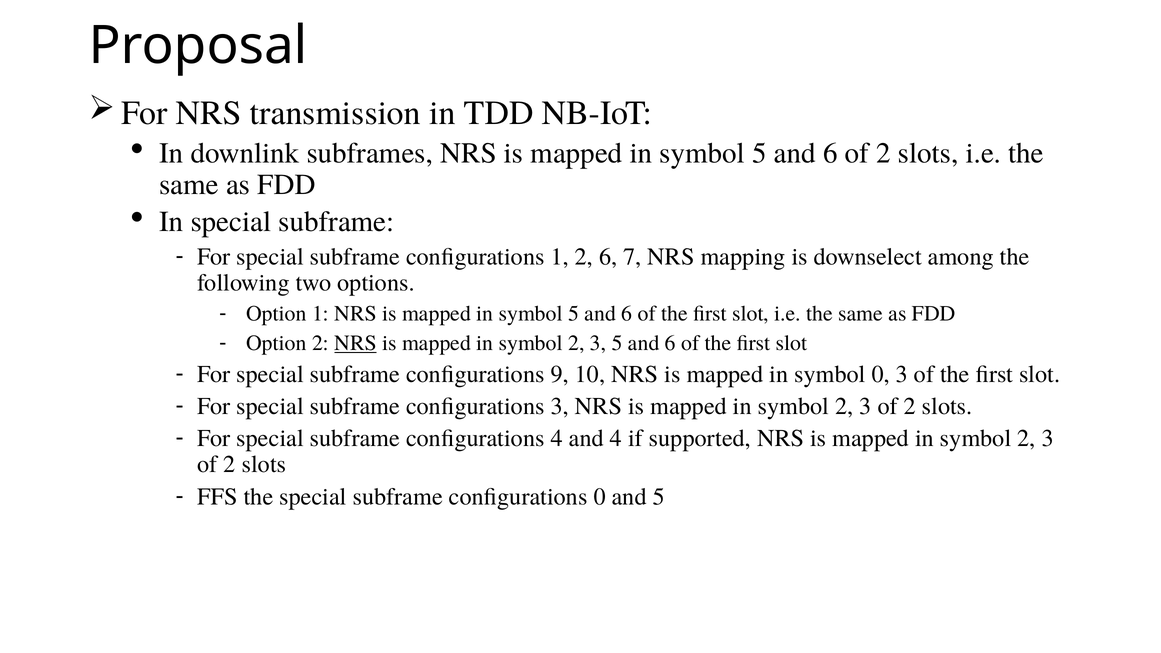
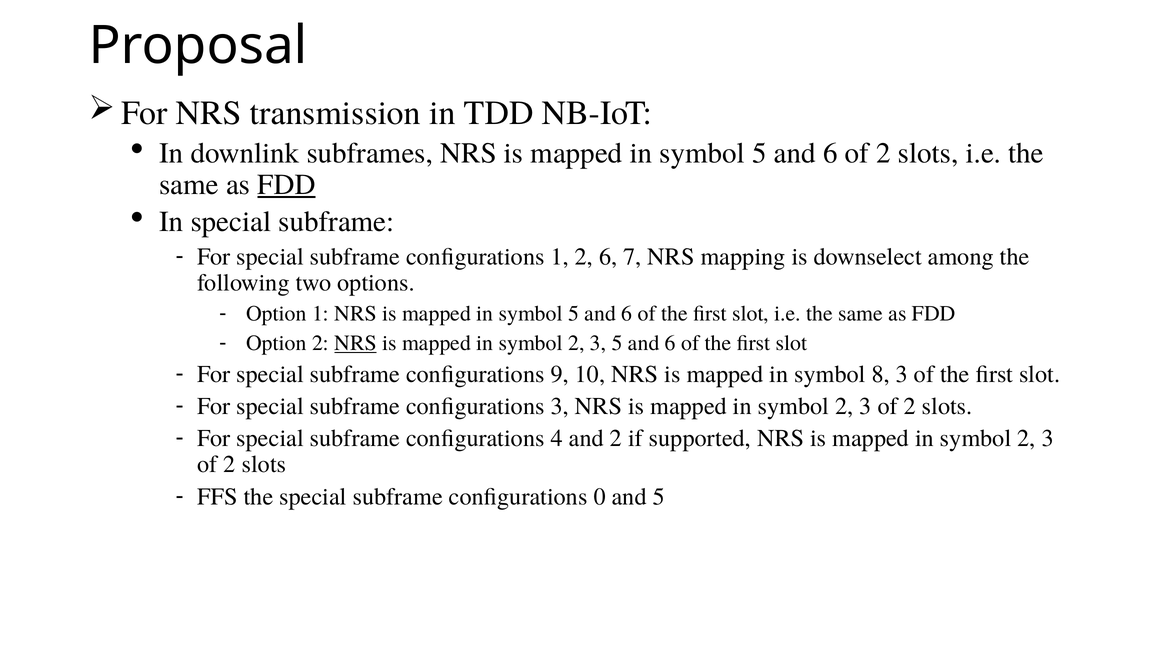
FDD at (286, 185) underline: none -> present
symbol 0: 0 -> 8
and 4: 4 -> 2
